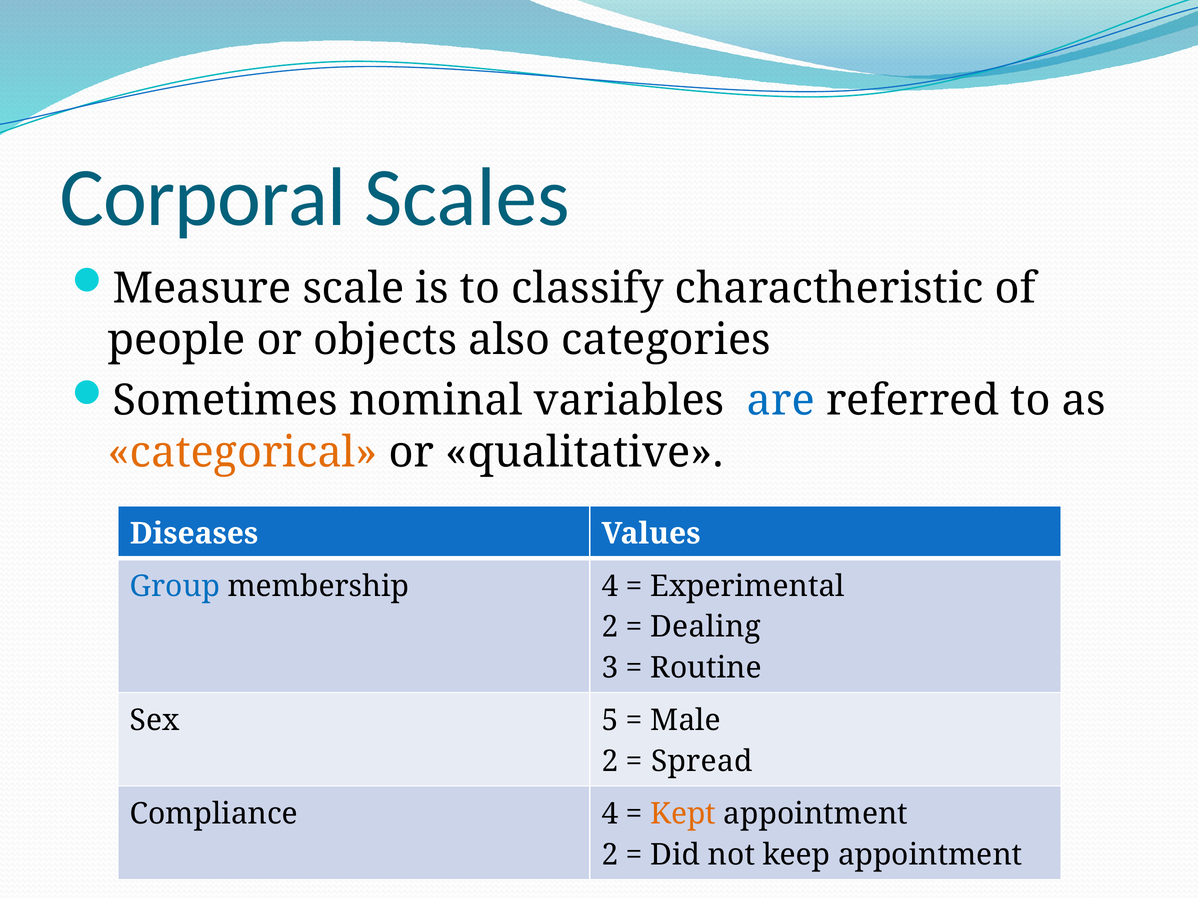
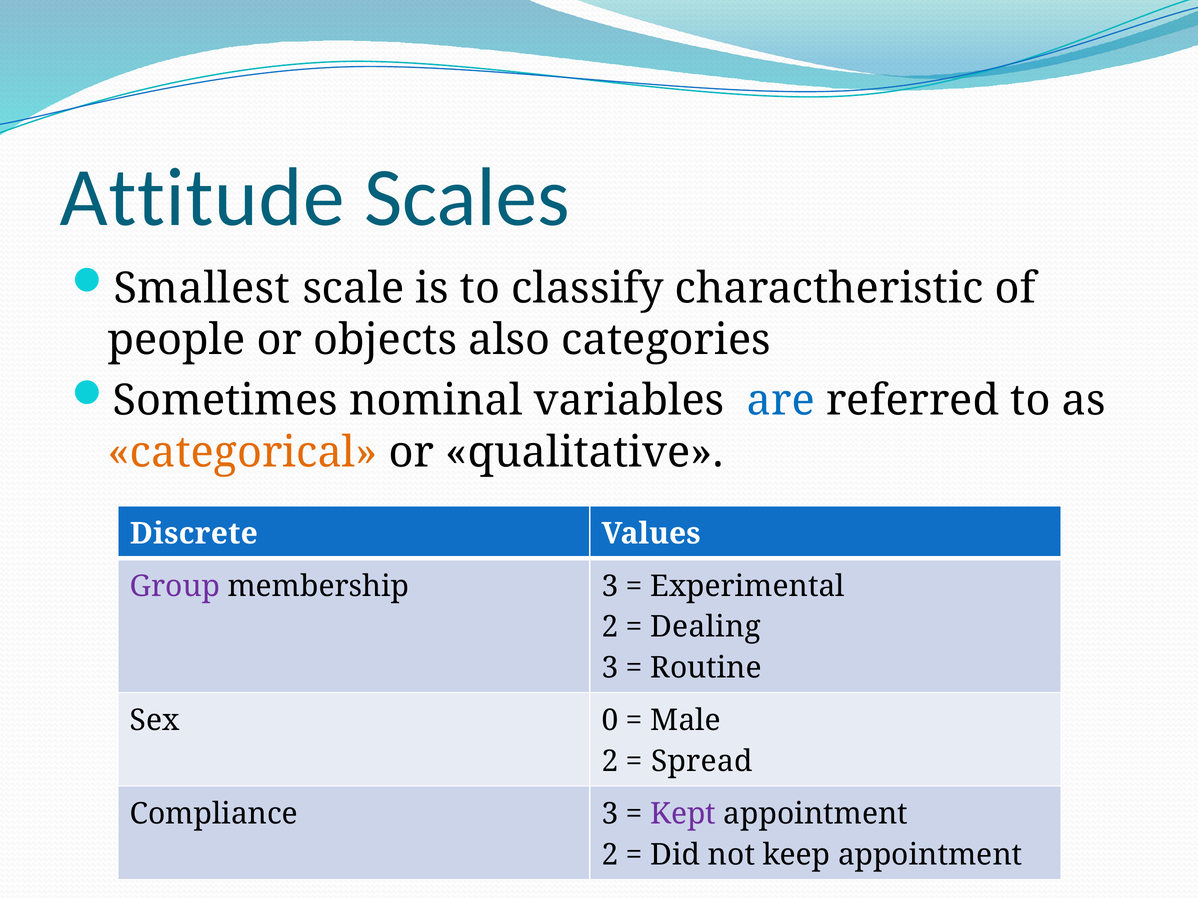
Corporal: Corporal -> Attitude
Measure: Measure -> Smallest
Diseases: Diseases -> Discrete
Group colour: blue -> purple
membership 4: 4 -> 3
5: 5 -> 0
Compliance 4: 4 -> 3
Kept colour: orange -> purple
